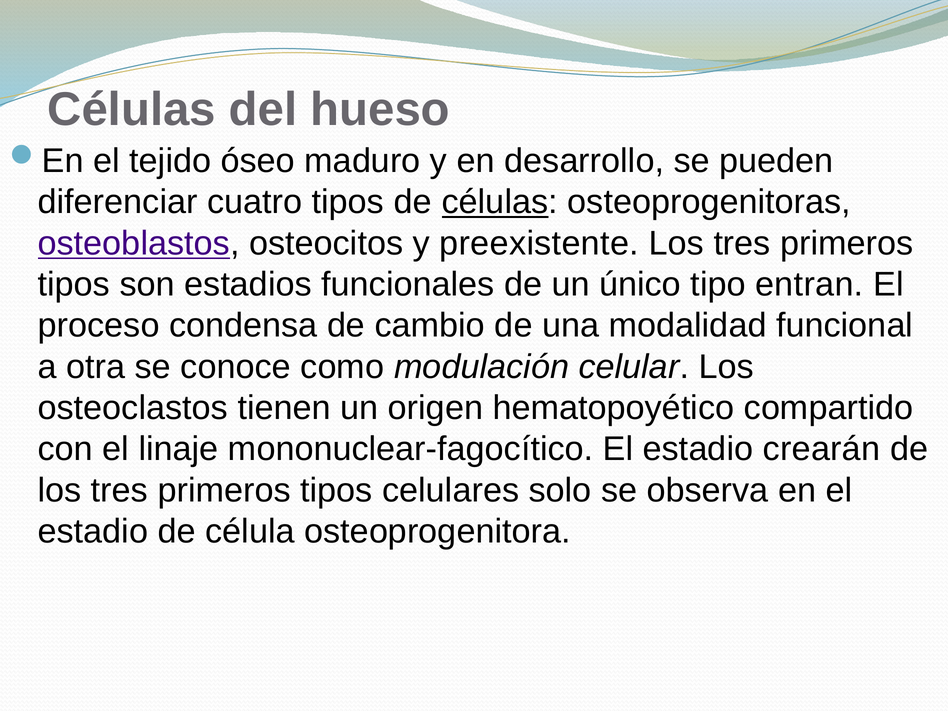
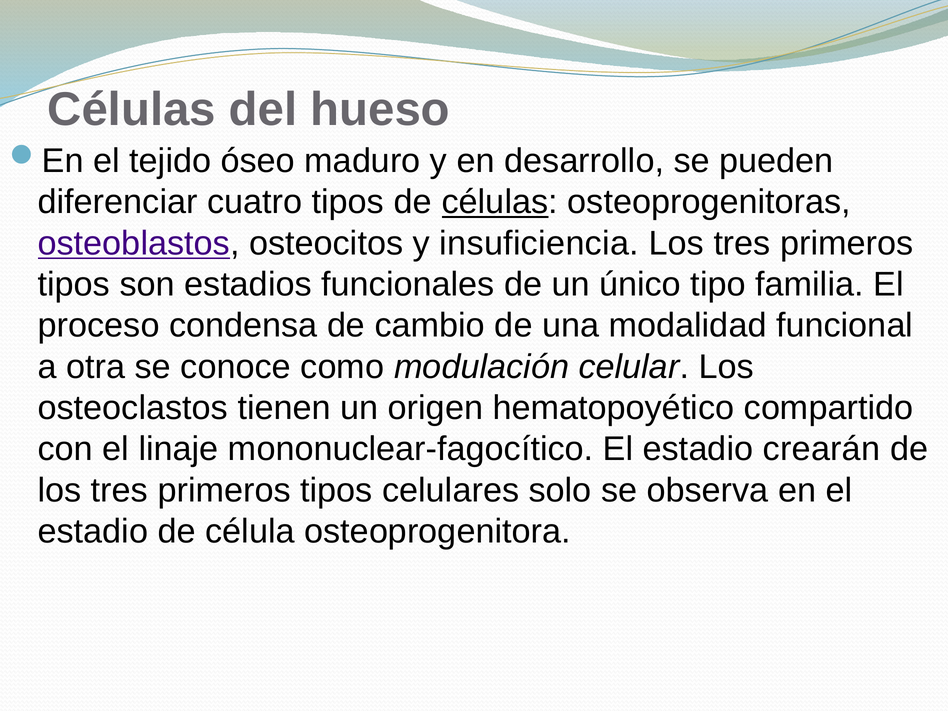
preexistente: preexistente -> insuficiencia
entran: entran -> familia
